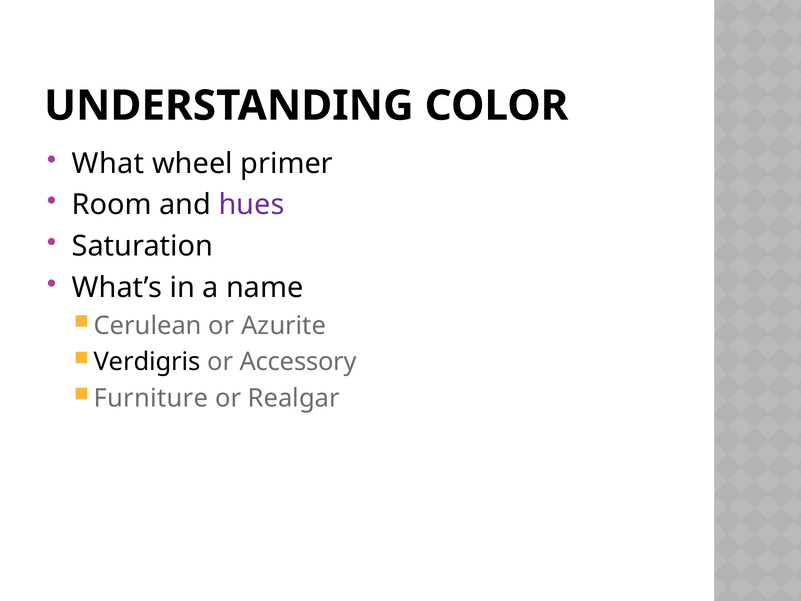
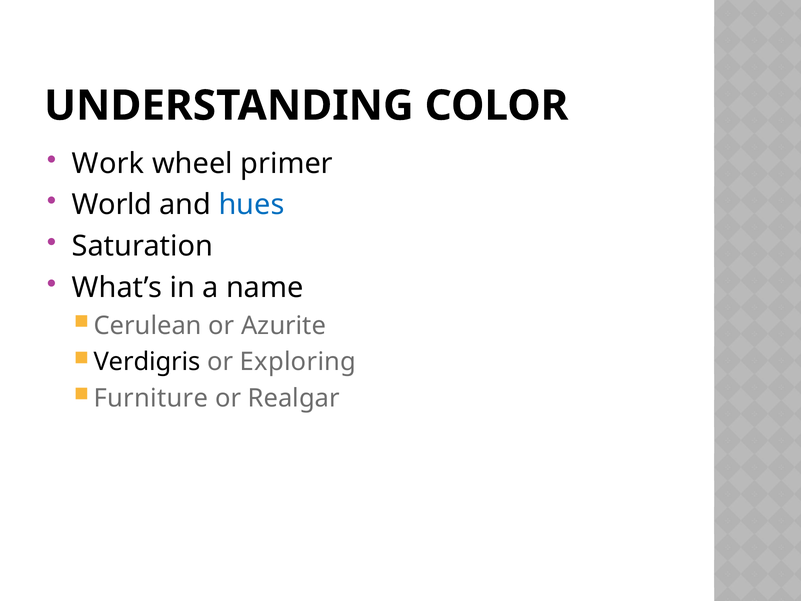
What: What -> Work
Room: Room -> World
hues colour: purple -> blue
Accessory: Accessory -> Exploring
